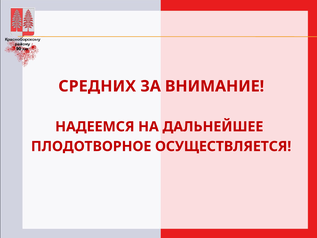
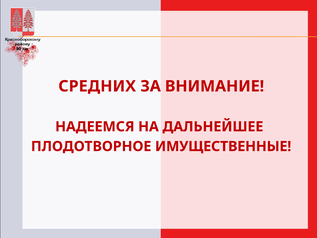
ОСУЩЕСТВЛЯЕТСЯ: ОСУЩЕСТВЛЯЕТСЯ -> ИМУЩЕСТВЕННЫЕ
